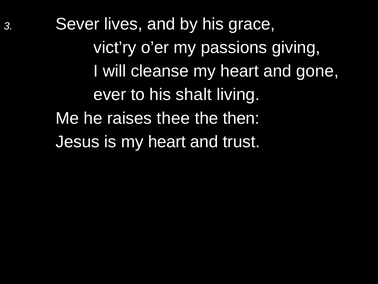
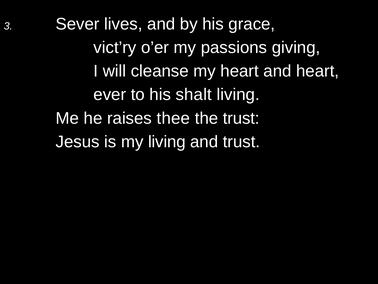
and gone: gone -> heart
the then: then -> trust
is my heart: heart -> living
